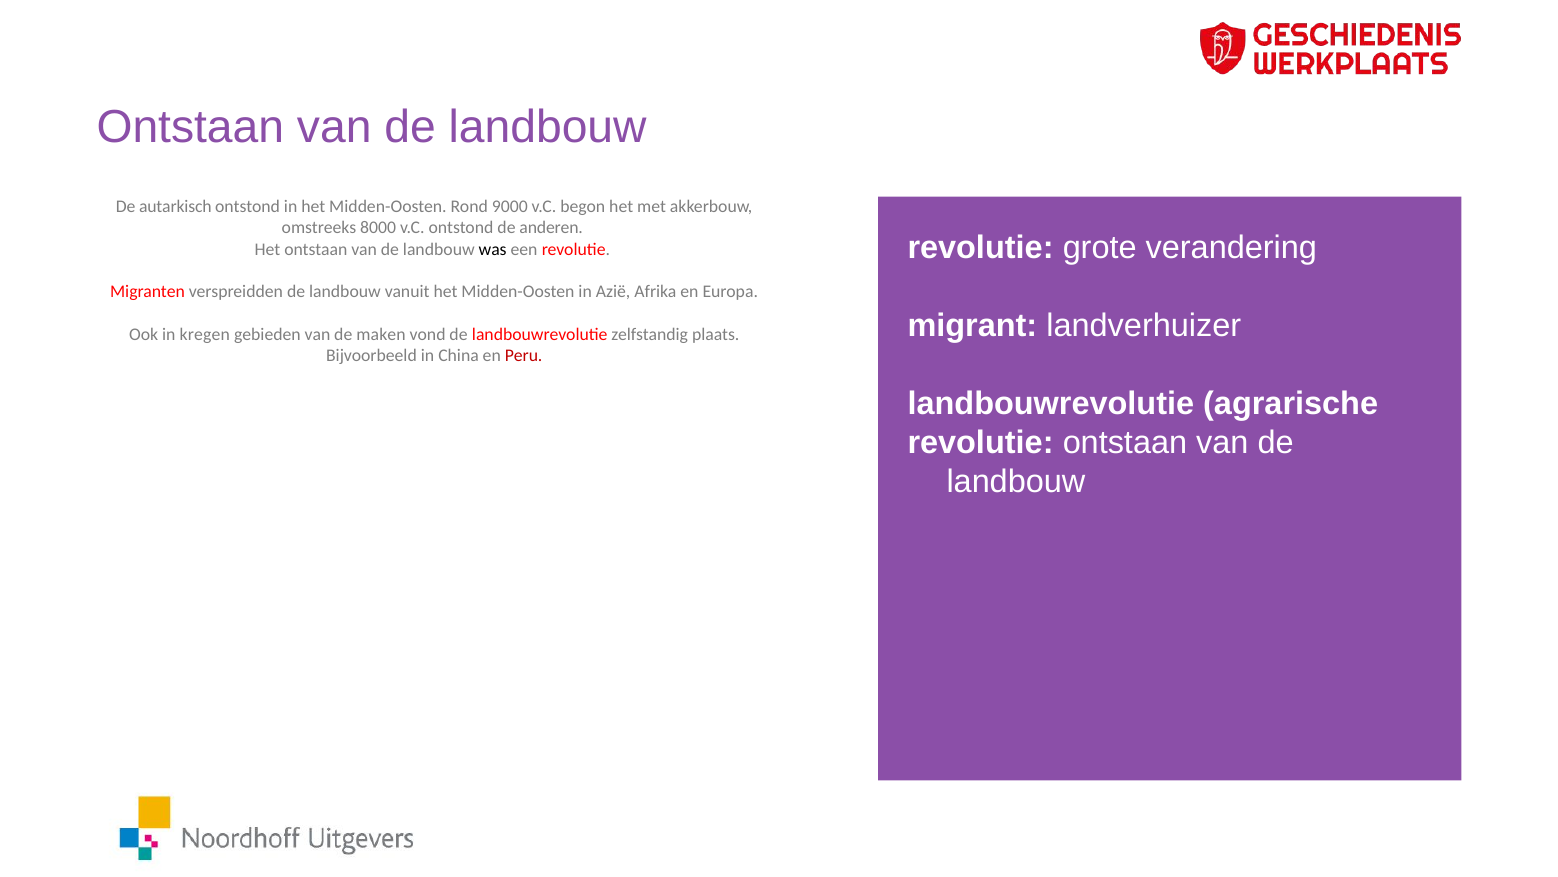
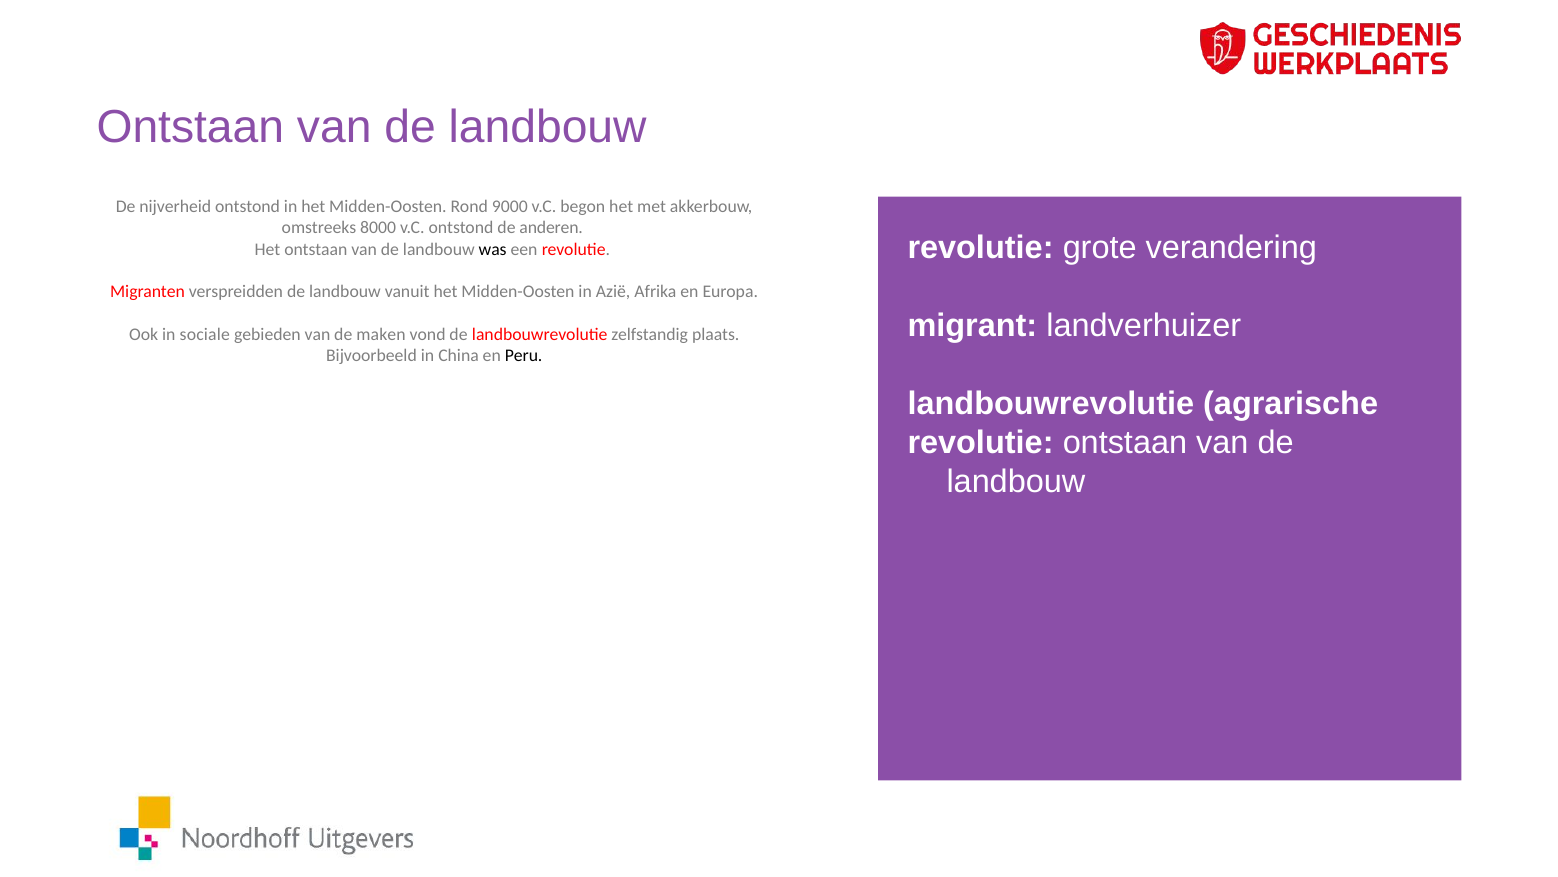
autarkisch: autarkisch -> nijverheid
kregen: kregen -> sociale
Peru colour: red -> black
